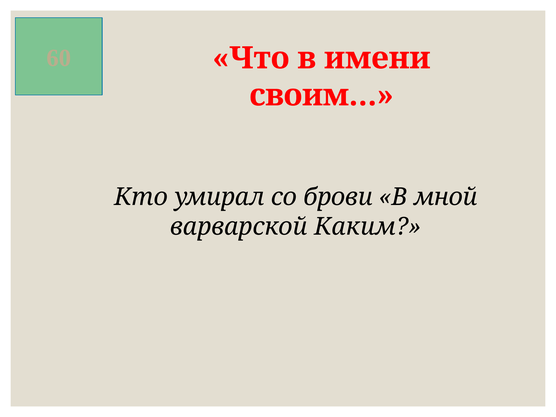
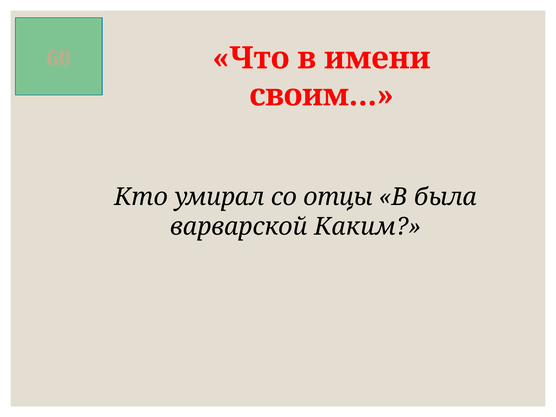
брови: брови -> отцы
мной: мной -> была
